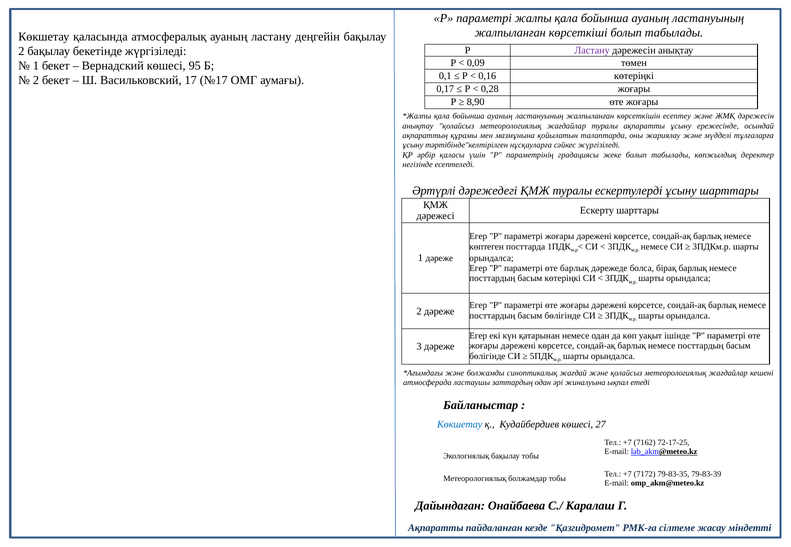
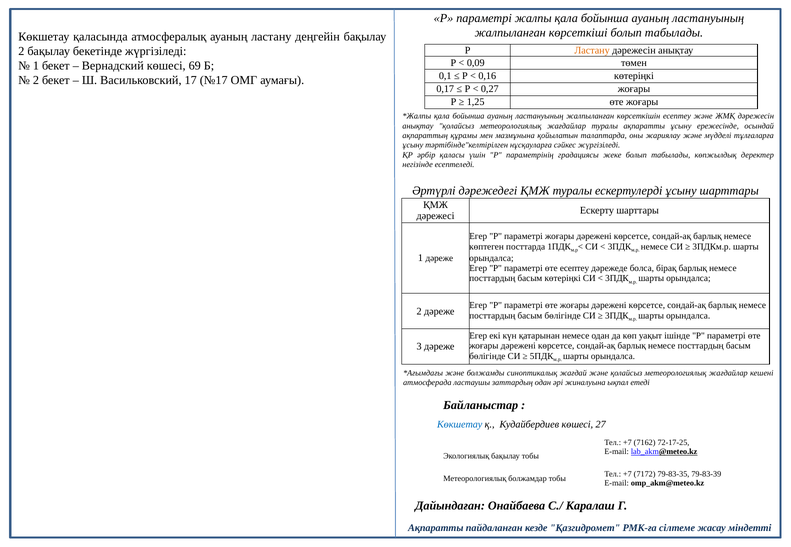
Ластану at (592, 50) colour: purple -> orange
95: 95 -> 69
0,28: 0,28 -> 0,27
8,90: 8,90 -> 1,25
өте барлық: барлық -> есептеу
